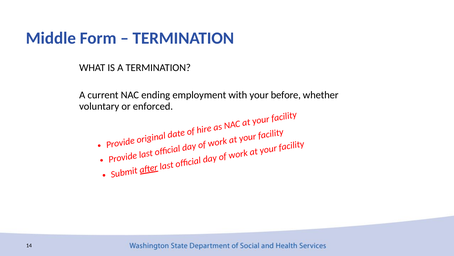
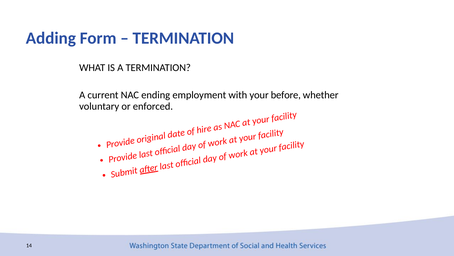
Middle: Middle -> Adding
